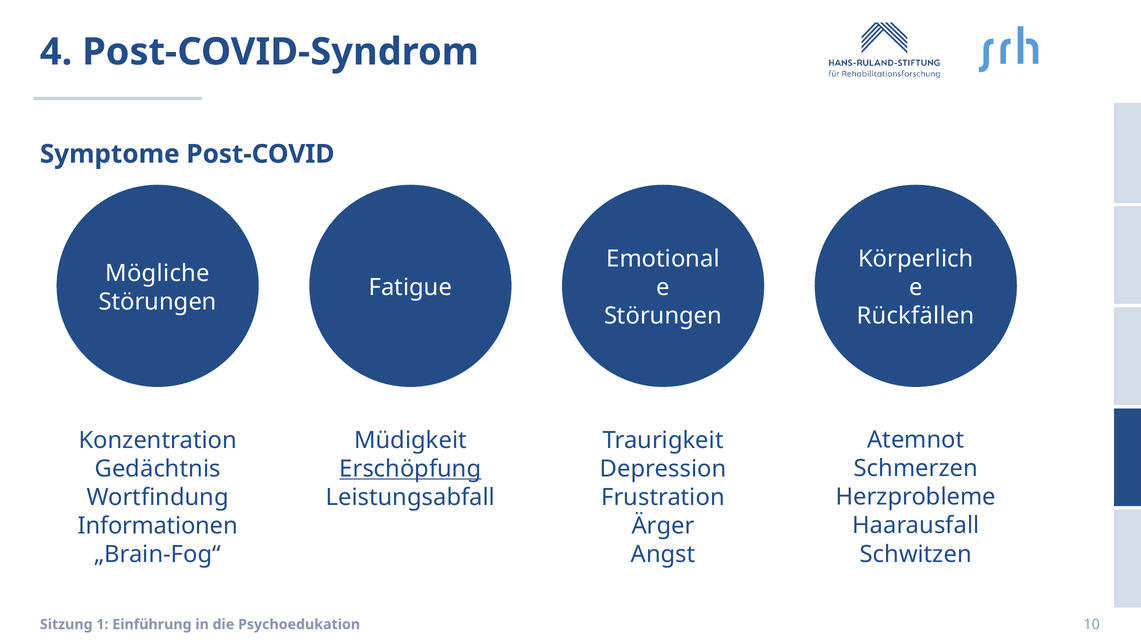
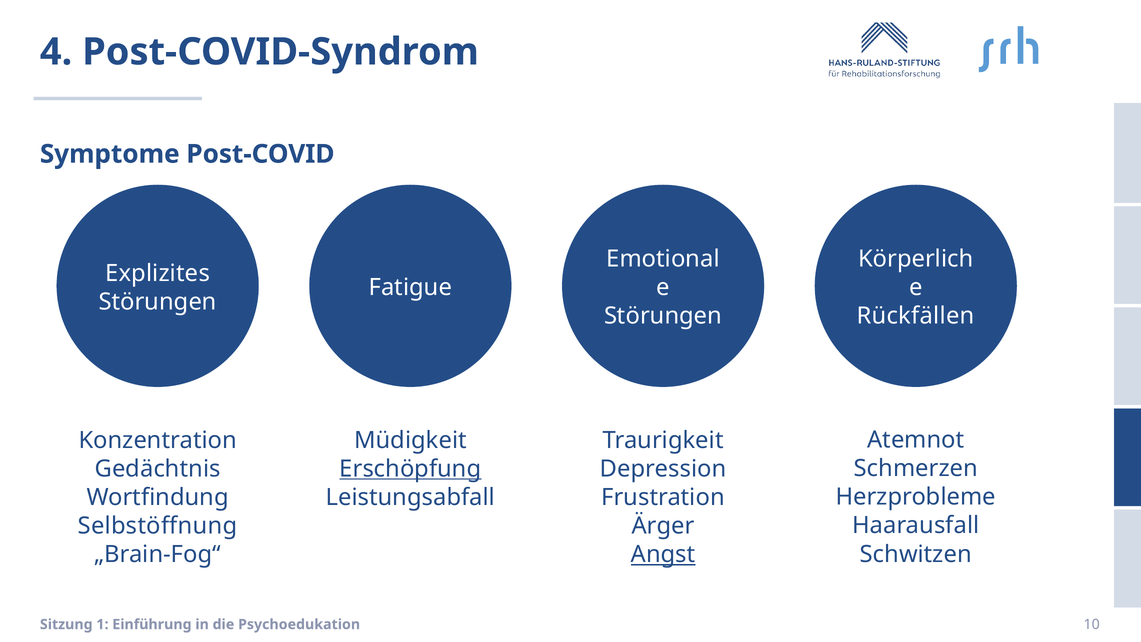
Mögliche: Mögliche -> Explizites
Informationen: Informationen -> Selbstöffnung
Angst underline: none -> present
